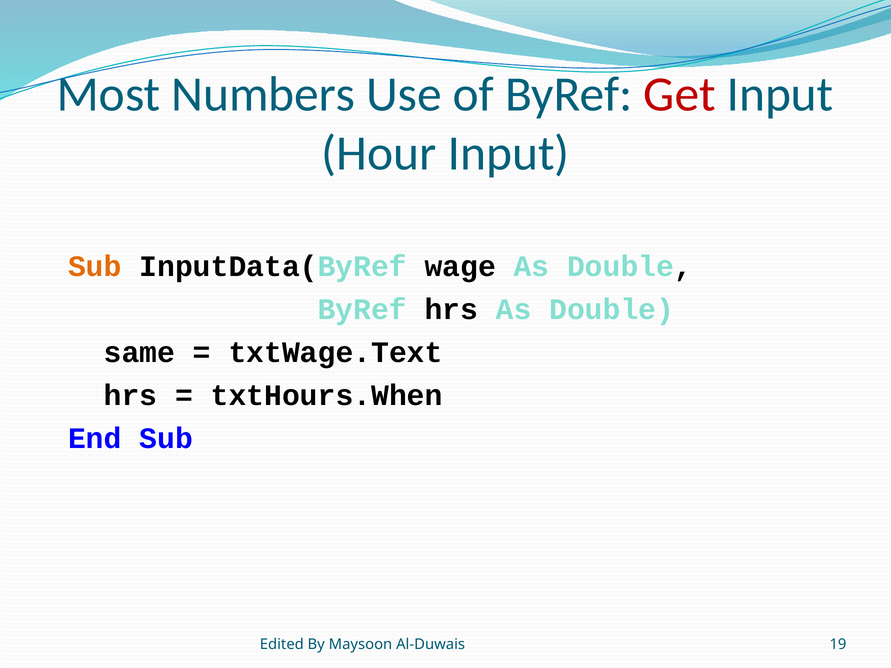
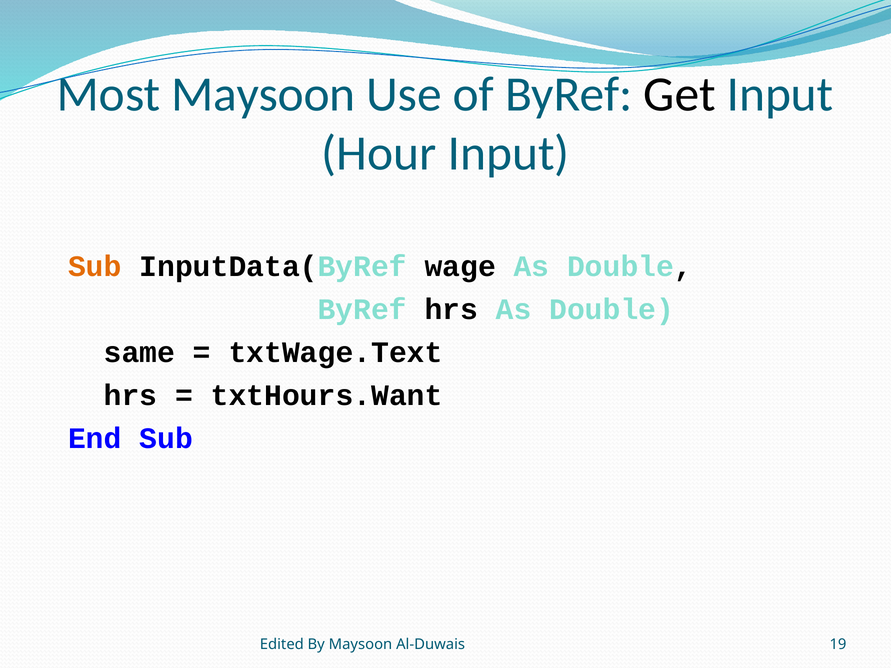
Most Numbers: Numbers -> Maysoon
Get colour: red -> black
txtHours.When: txtHours.When -> txtHours.Want
